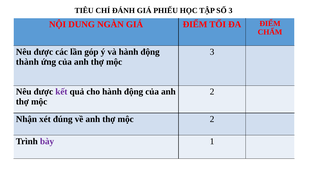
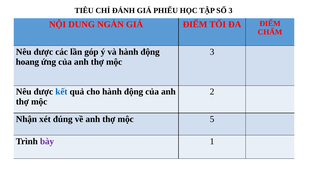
thành: thành -> hoang
kết colour: purple -> blue
2 at (212, 119): 2 -> 5
